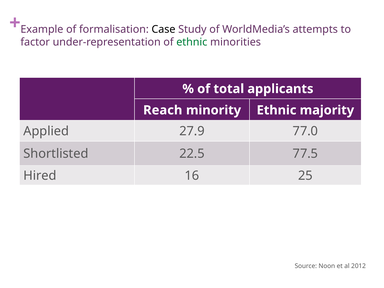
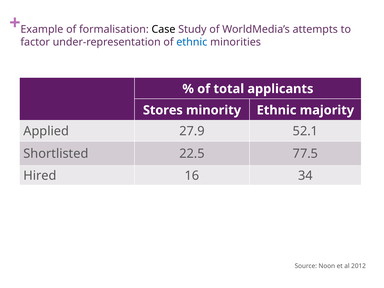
ethnic at (192, 42) colour: green -> blue
Reach: Reach -> Stores
77.0: 77.0 -> 52.1
25: 25 -> 34
